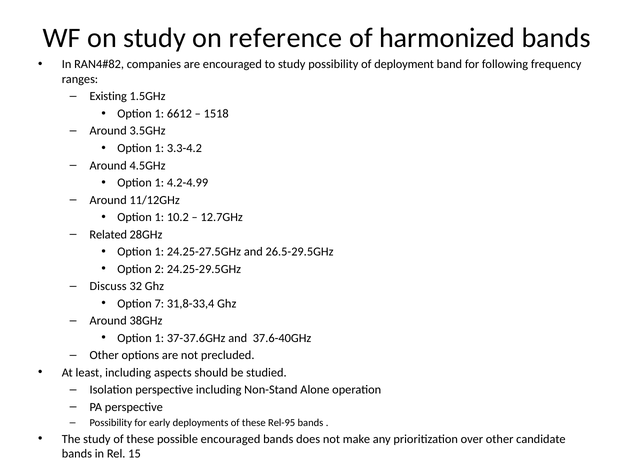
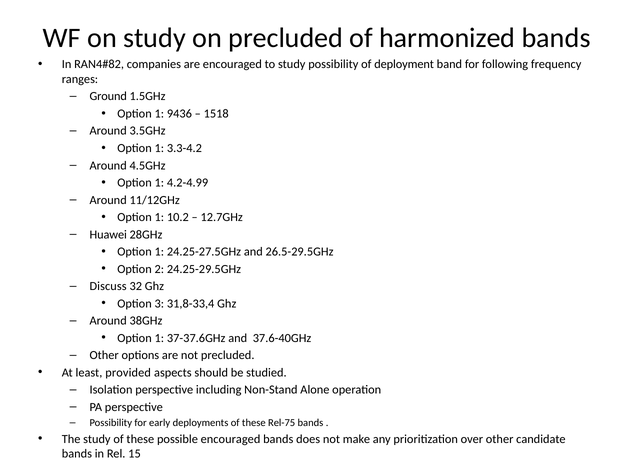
on reference: reference -> precluded
Existing: Existing -> Ground
6612: 6612 -> 9436
Related: Related -> Huawei
7: 7 -> 3
least including: including -> provided
Rel-95: Rel-95 -> Rel-75
